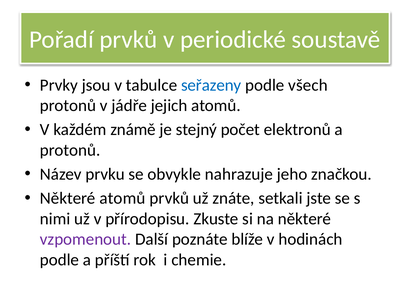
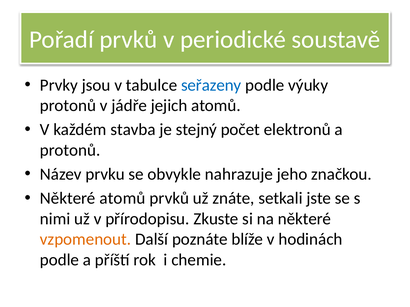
všech: všech -> výuky
známě: známě -> stavba
vzpomenout colour: purple -> orange
